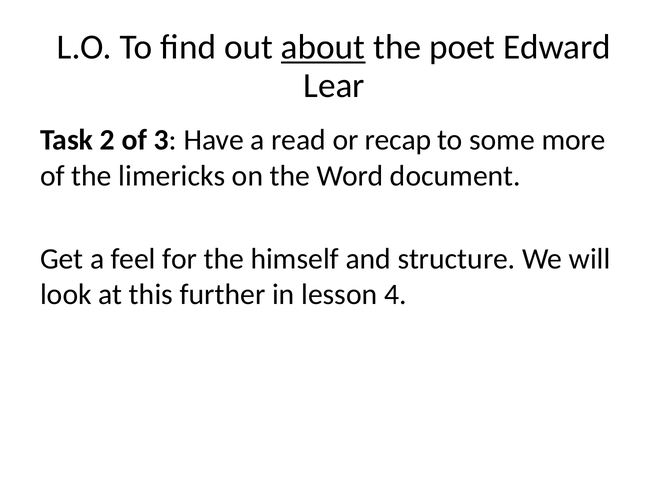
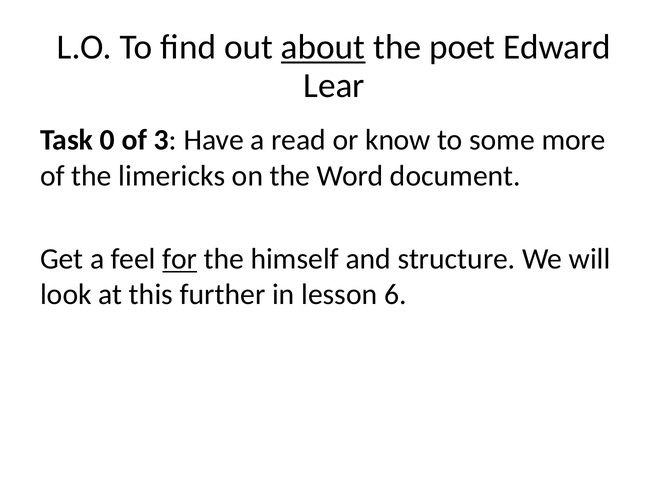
2: 2 -> 0
recap: recap -> know
for underline: none -> present
4: 4 -> 6
